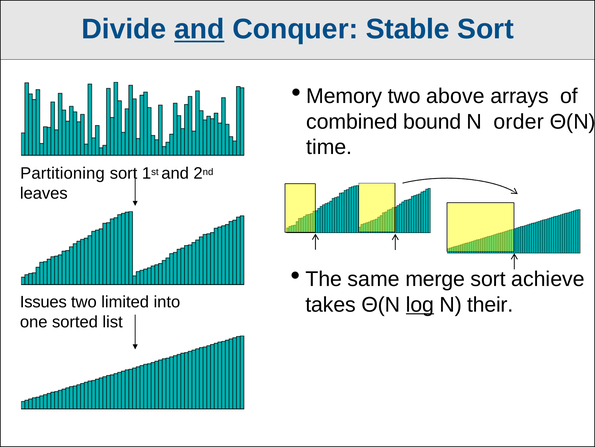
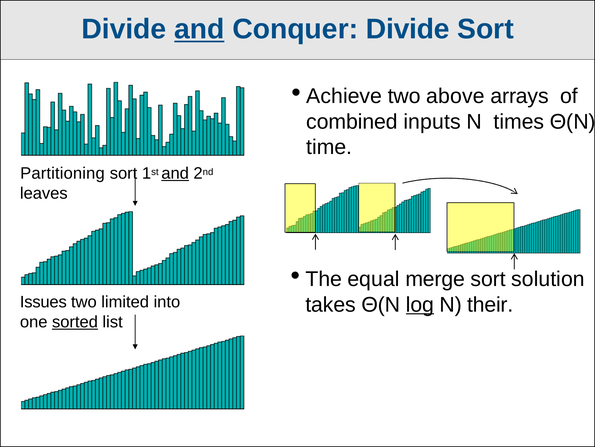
Conquer Stable: Stable -> Divide
Memory: Memory -> Achieve
bound: bound -> inputs
order: order -> times
and at (175, 173) underline: none -> present
same: same -> equal
achieve: achieve -> solution
sorted underline: none -> present
